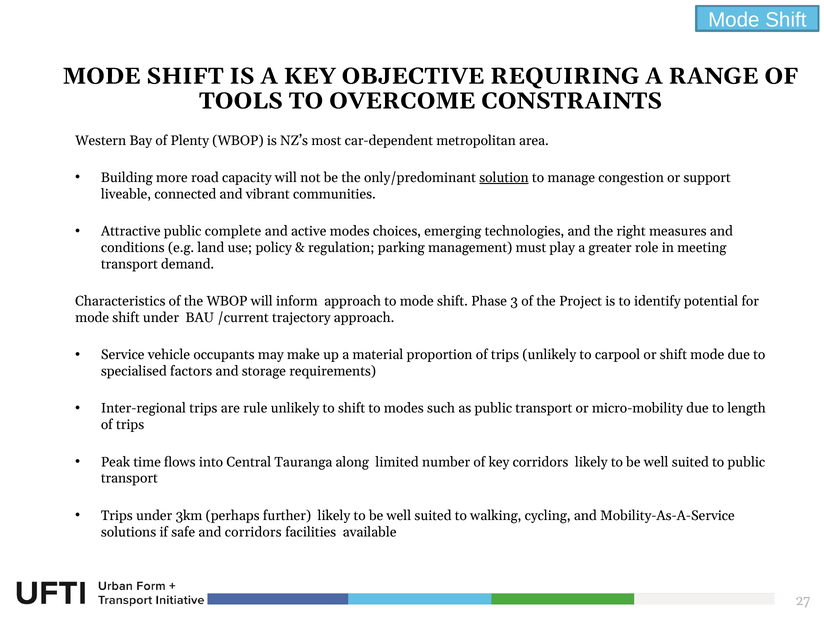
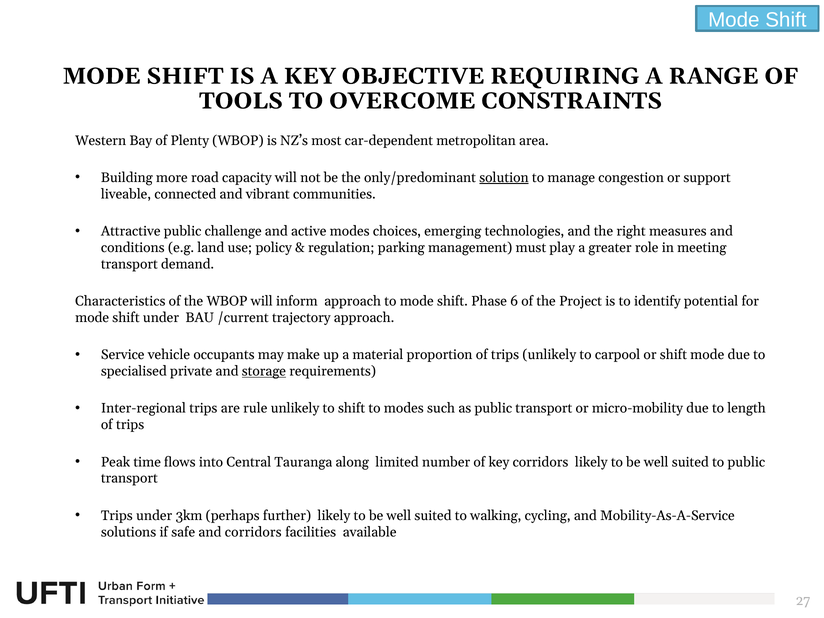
complete: complete -> challenge
3: 3 -> 6
factors: factors -> private
storage underline: none -> present
